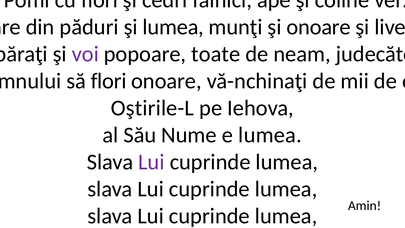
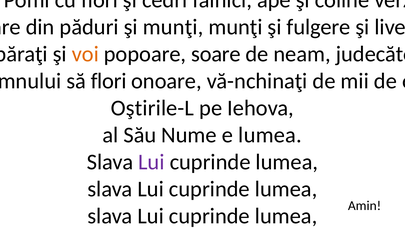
şi lumea: lumea -> munţi
şi onoare: onoare -> fulgere
voi colour: purple -> orange
toate: toate -> soare
